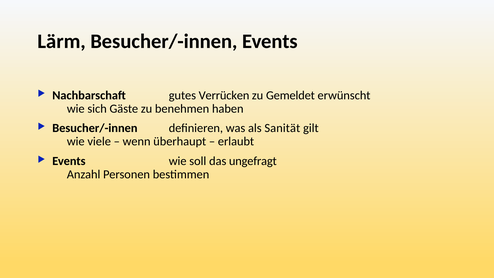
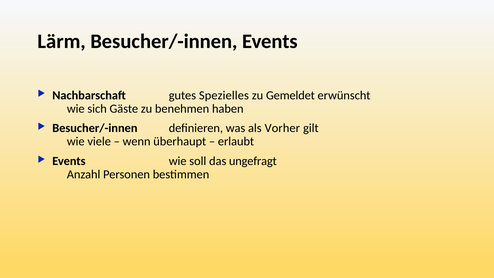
Verrücken: Verrücken -> Spezielles
Sanität: Sanität -> Vorher
